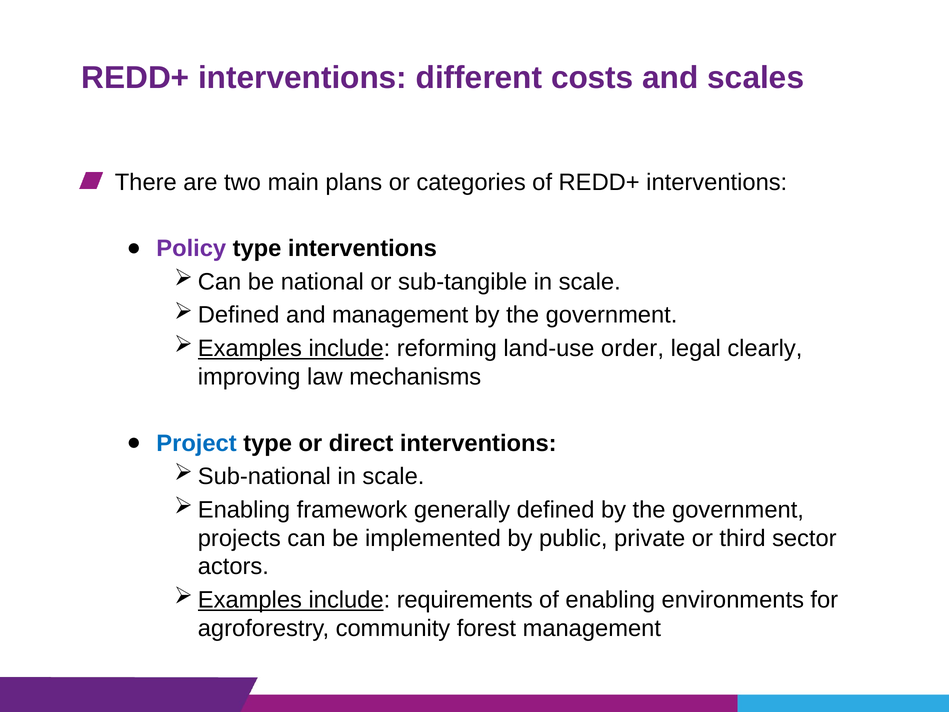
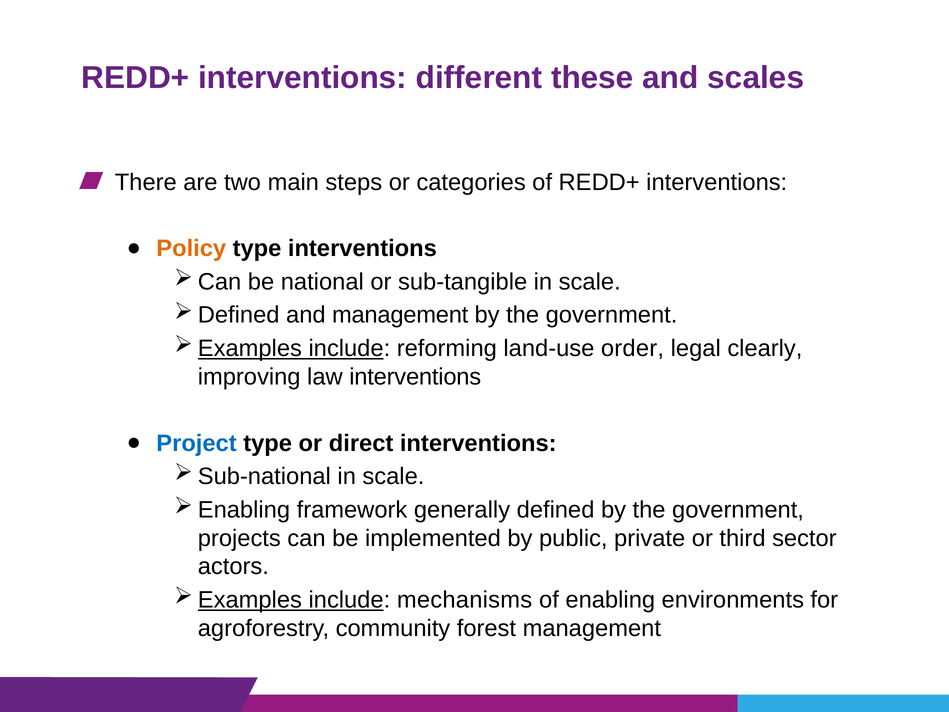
costs: costs -> these
plans: plans -> steps
Policy colour: purple -> orange
law mechanisms: mechanisms -> interventions
requirements: requirements -> mechanisms
